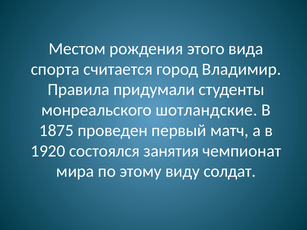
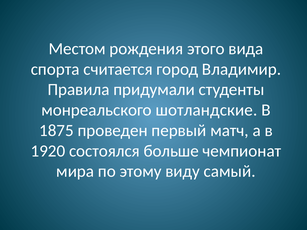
занятия: занятия -> больше
солдат: солдат -> самый
